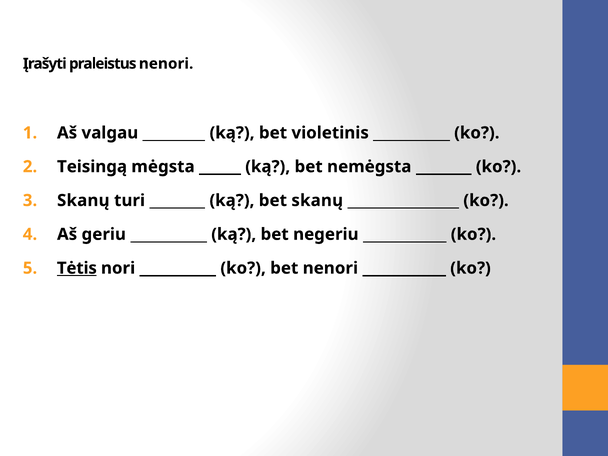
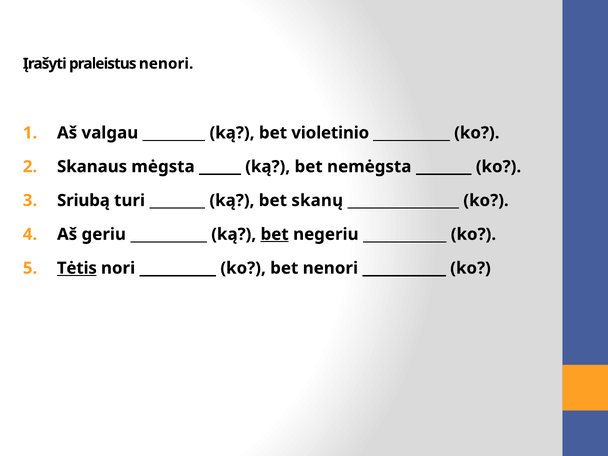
violetinis: violetinis -> violetinio
Teisingą: Teisingą -> Skanaus
Skanų at (83, 200): Skanų -> Sriubą
bet at (275, 234) underline: none -> present
